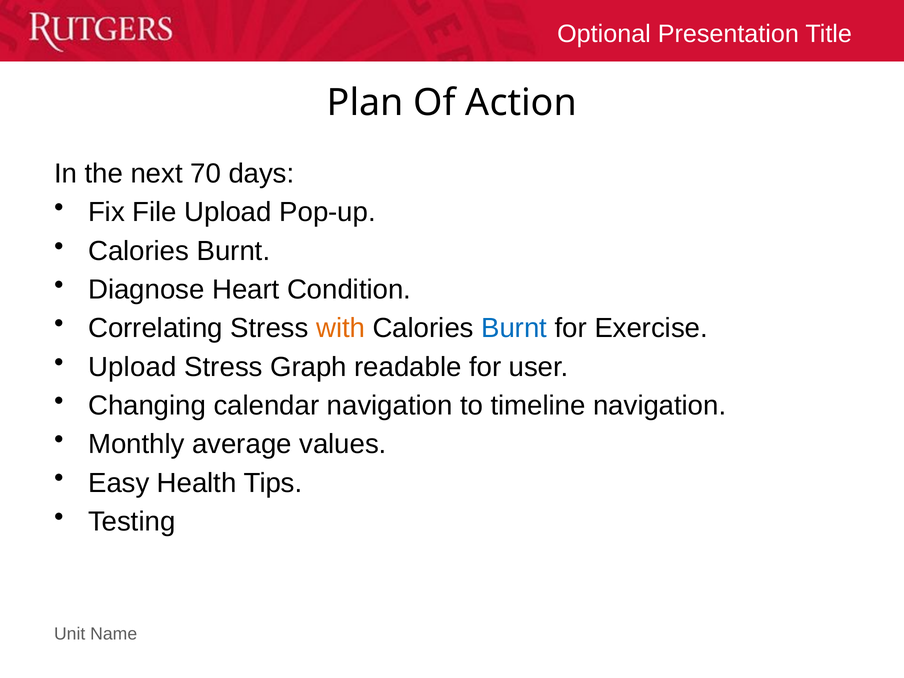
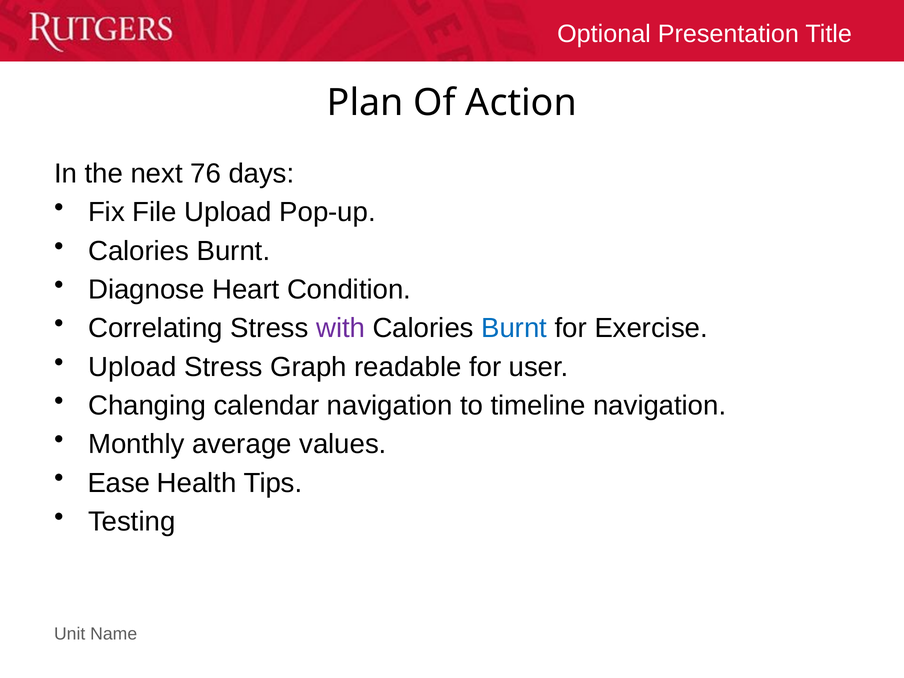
70: 70 -> 76
with colour: orange -> purple
Easy: Easy -> Ease
